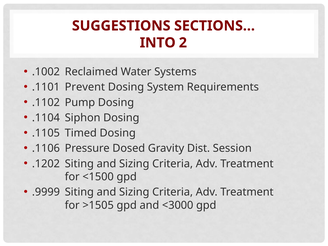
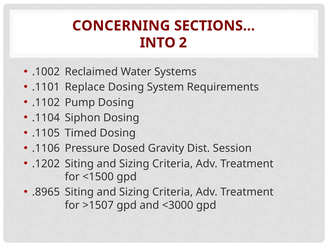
SUGGESTIONS: SUGGESTIONS -> CONCERNING
Prevent: Prevent -> Replace
.9999: .9999 -> .8965
>1505: >1505 -> >1507
